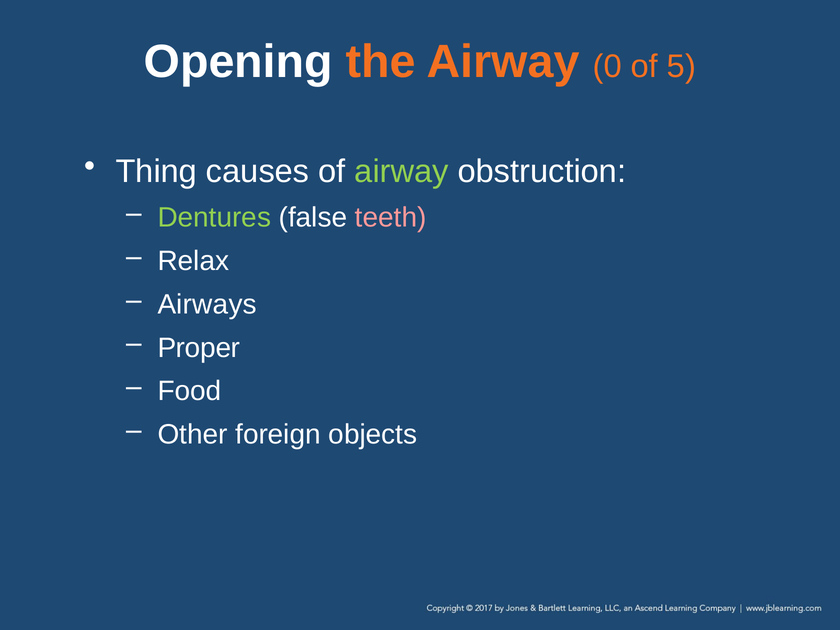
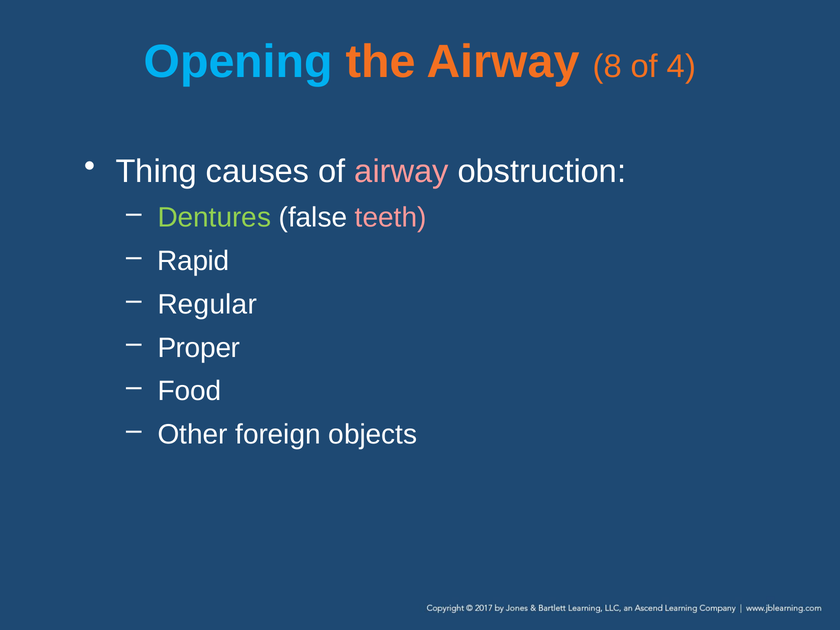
Opening colour: white -> light blue
0: 0 -> 8
5: 5 -> 4
airway at (402, 172) colour: light green -> pink
Relax: Relax -> Rapid
Airways: Airways -> Regular
